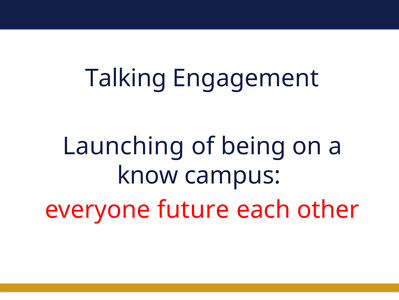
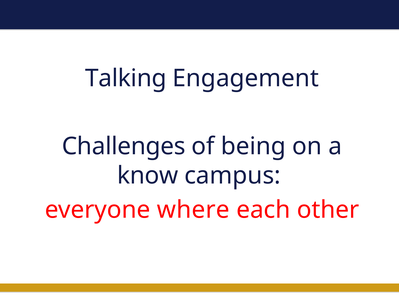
Launching: Launching -> Challenges
future: future -> where
